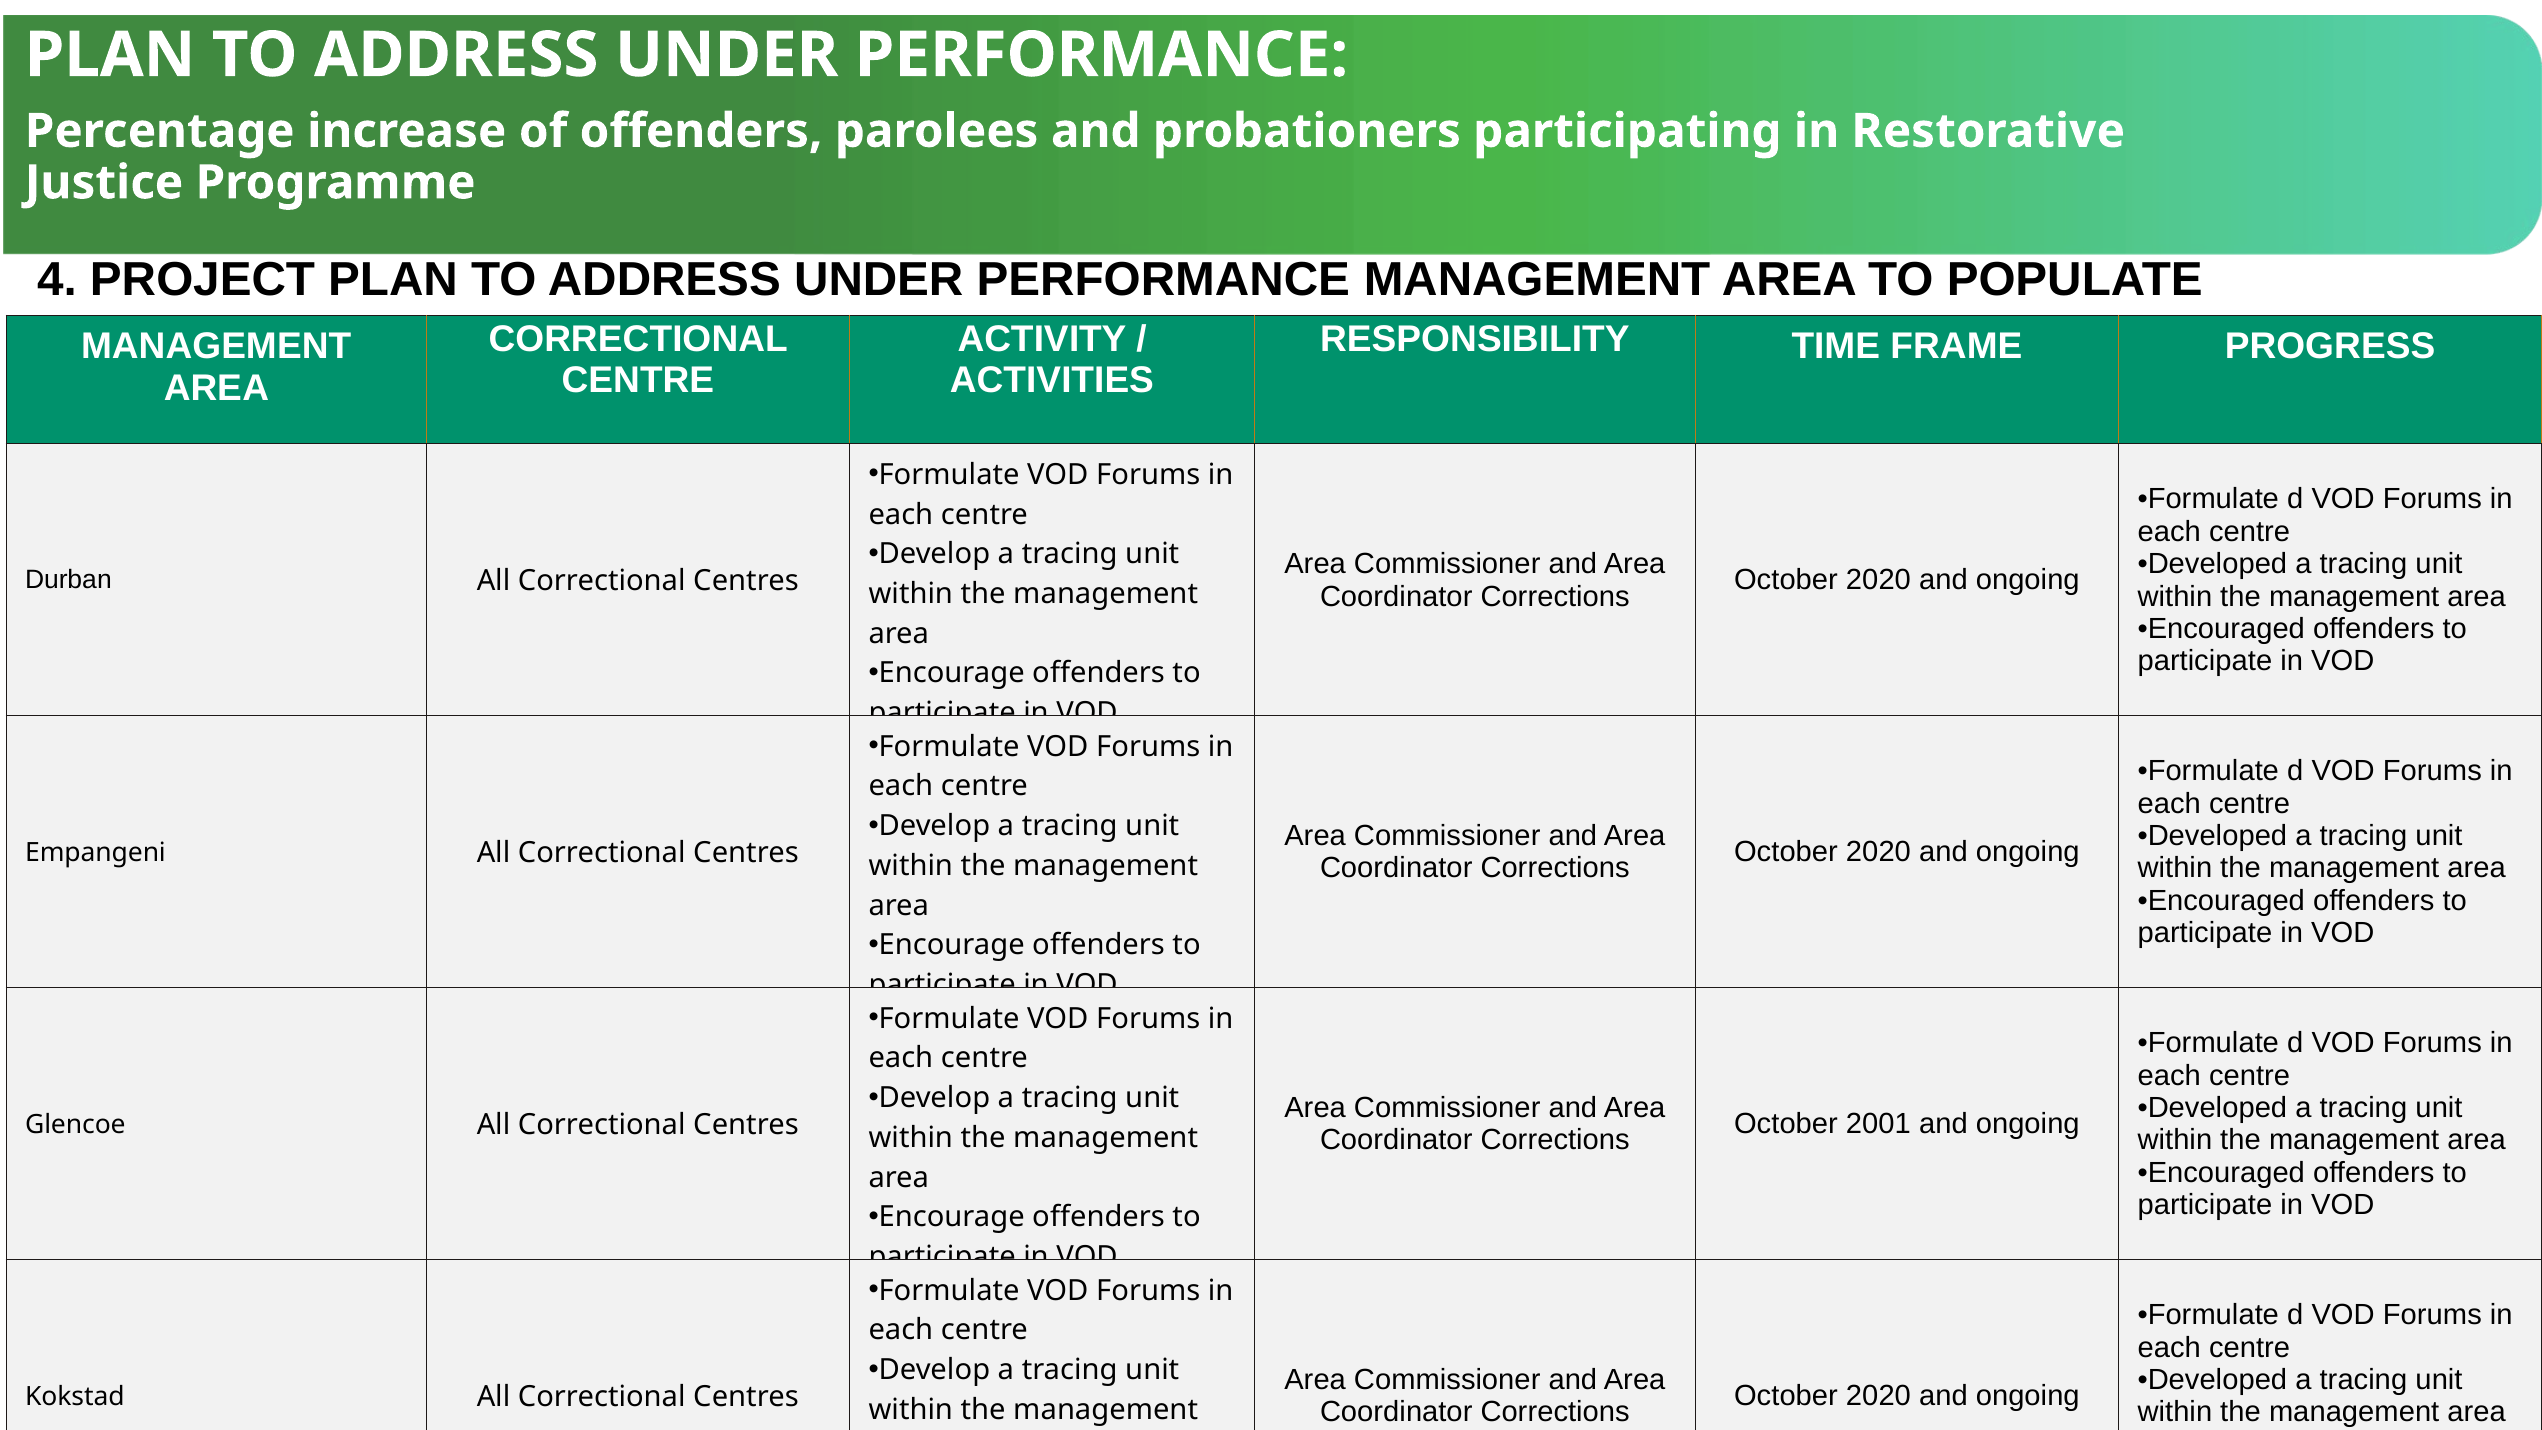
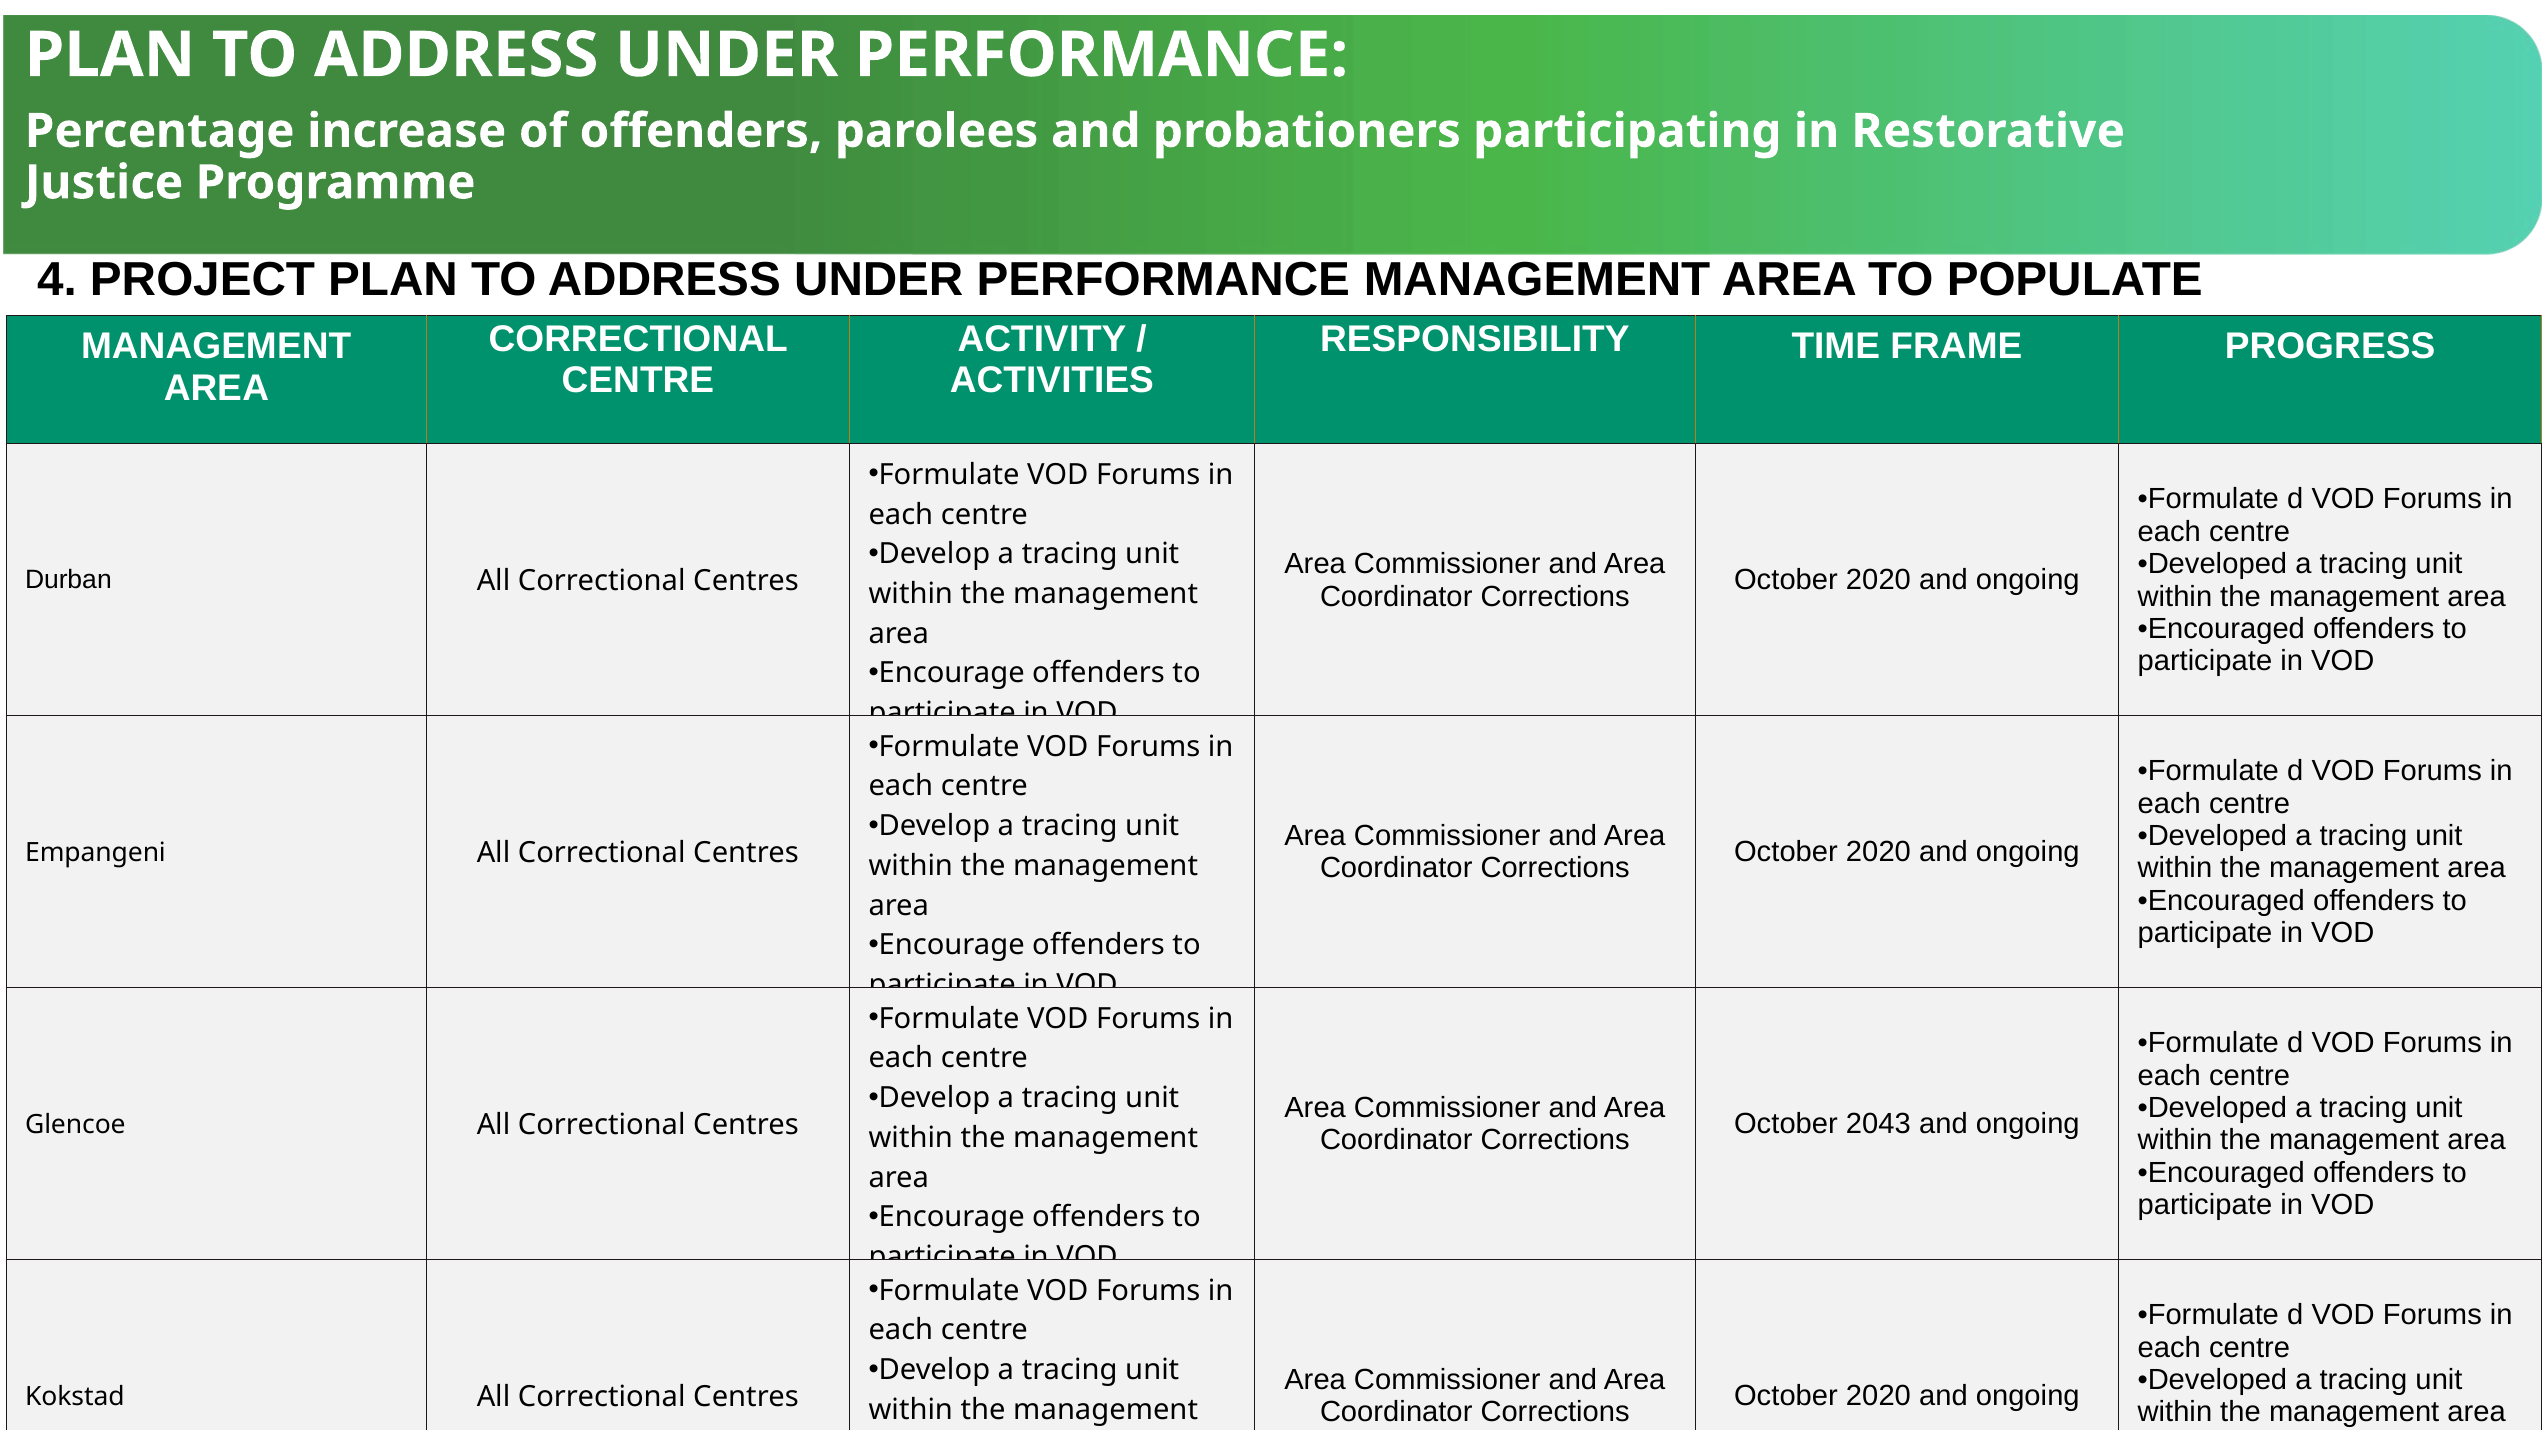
2001: 2001 -> 2043
